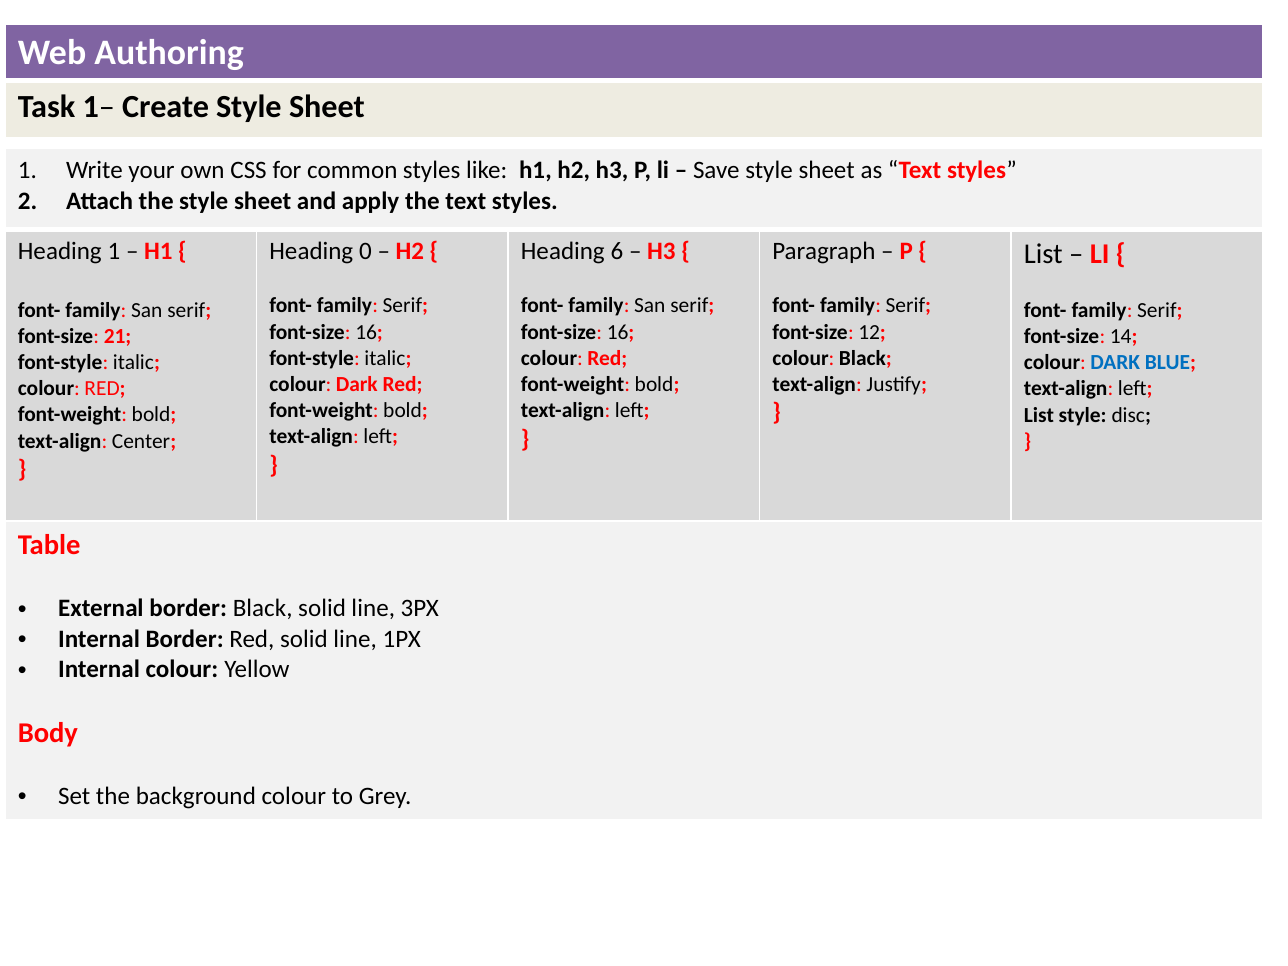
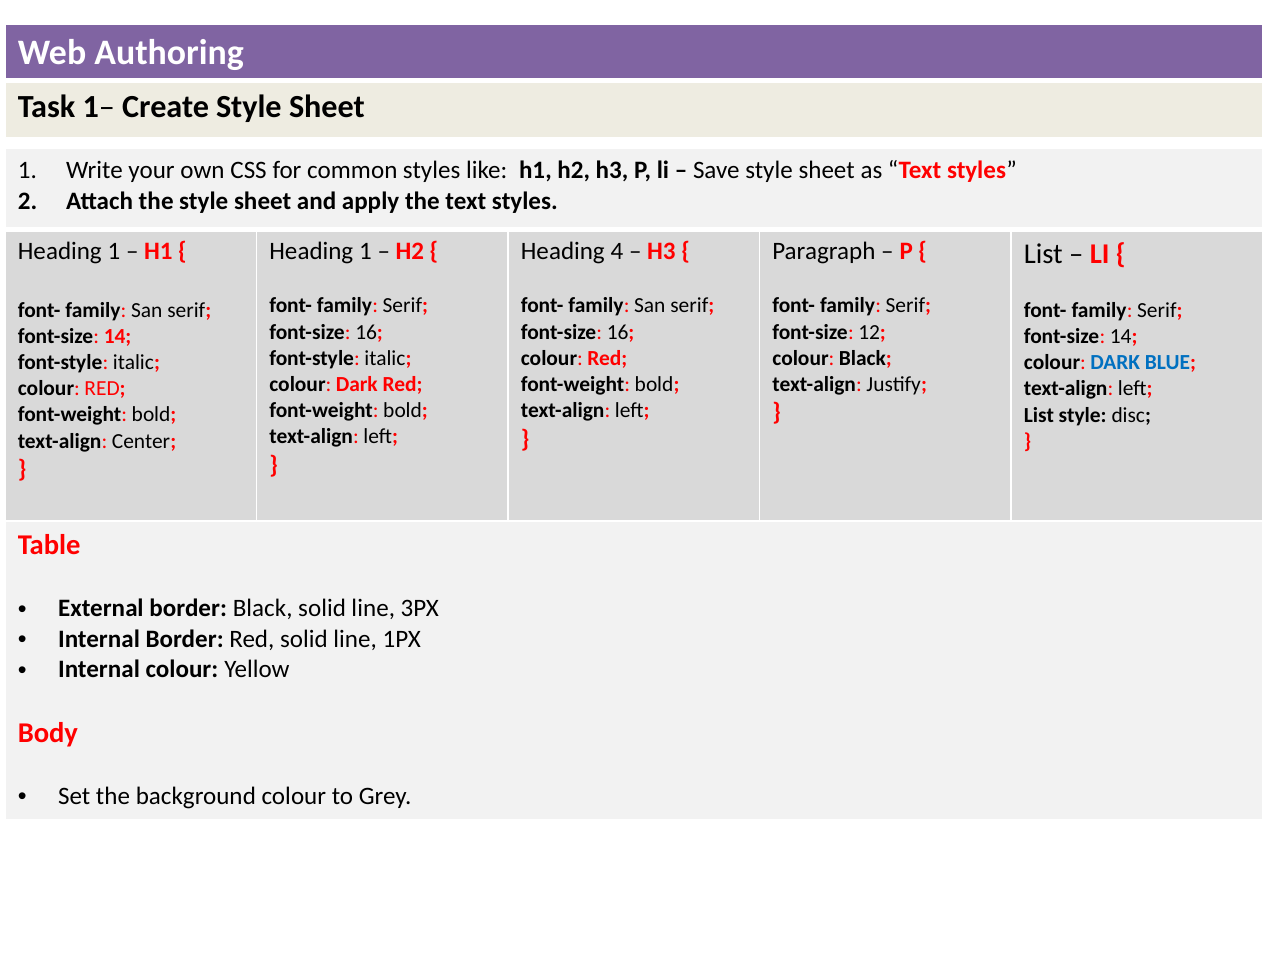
0 at (365, 251): 0 -> 1
6: 6 -> 4
21 at (118, 336): 21 -> 14
